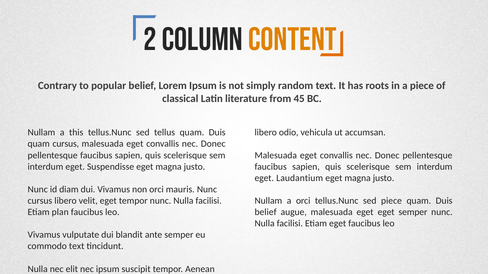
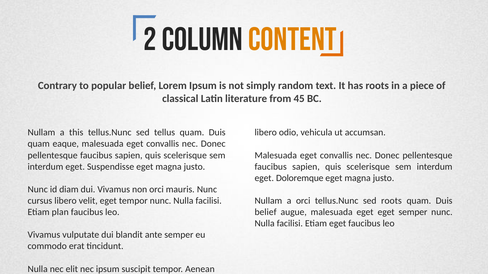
quam cursus: cursus -> eaque
Laudantium: Laudantium -> Doloremque
sed piece: piece -> roots
commodo text: text -> erat
